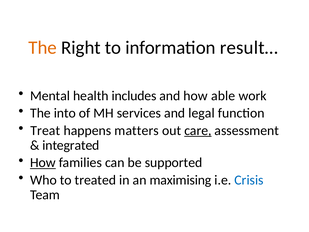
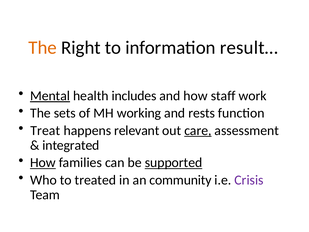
Mental underline: none -> present
able: able -> staff
into: into -> sets
services: services -> working
legal: legal -> rests
matters: matters -> relevant
supported underline: none -> present
maximising: maximising -> community
Crisis colour: blue -> purple
